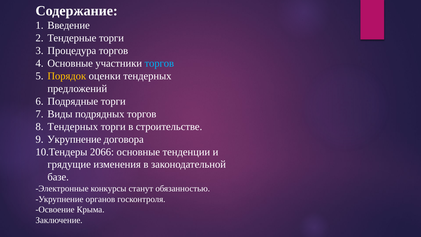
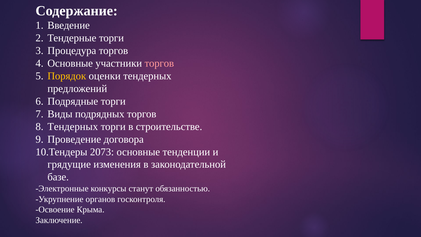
торгов at (159, 63) colour: light blue -> pink
Укрупнение at (74, 139): Укрупнение -> Проведение
2066: 2066 -> 2073
